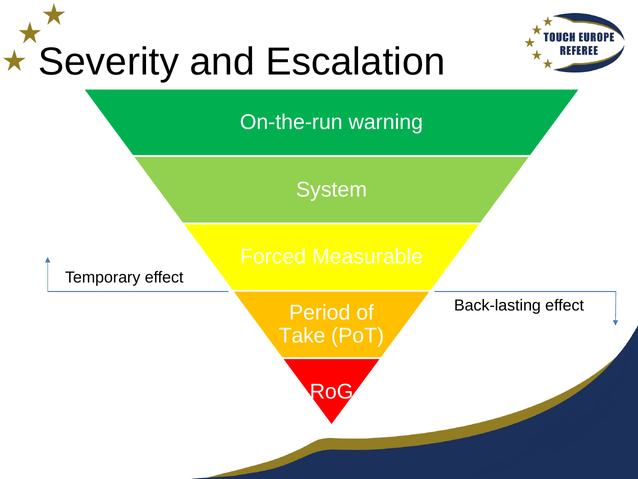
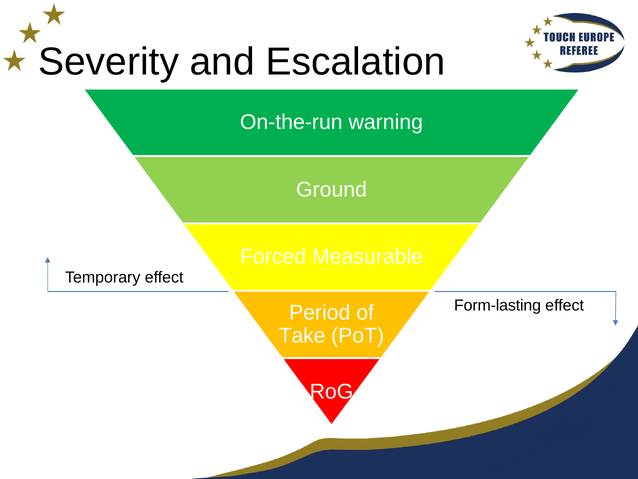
System: System -> Ground
Back-lasting: Back-lasting -> Form-lasting
